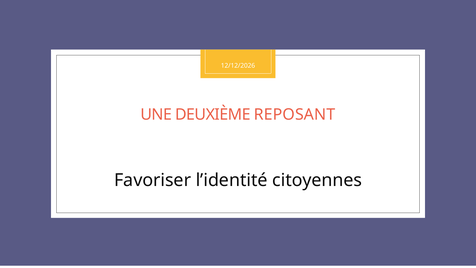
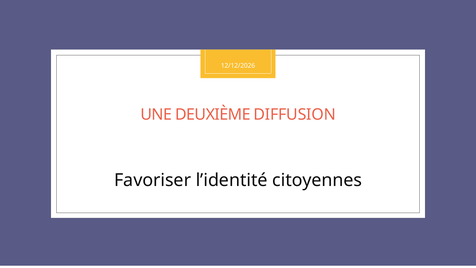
REPOSANT: REPOSANT -> DIFFUSION
